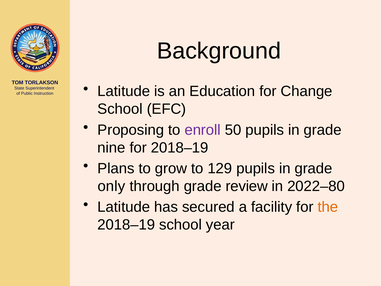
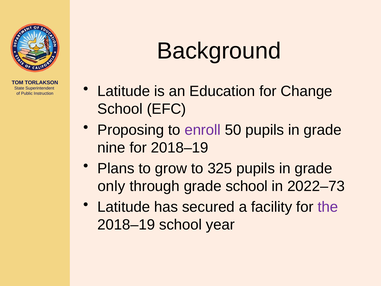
129: 129 -> 325
grade review: review -> school
2022–80: 2022–80 -> 2022–73
the colour: orange -> purple
